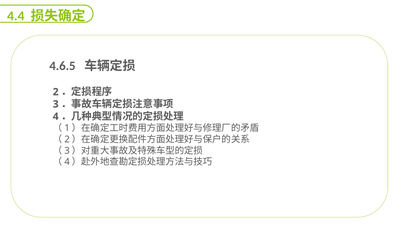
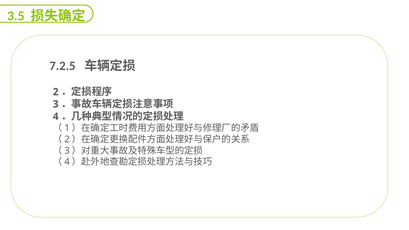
4.4: 4.4 -> 3.5
4.6.5: 4.6.5 -> 7.2.5
